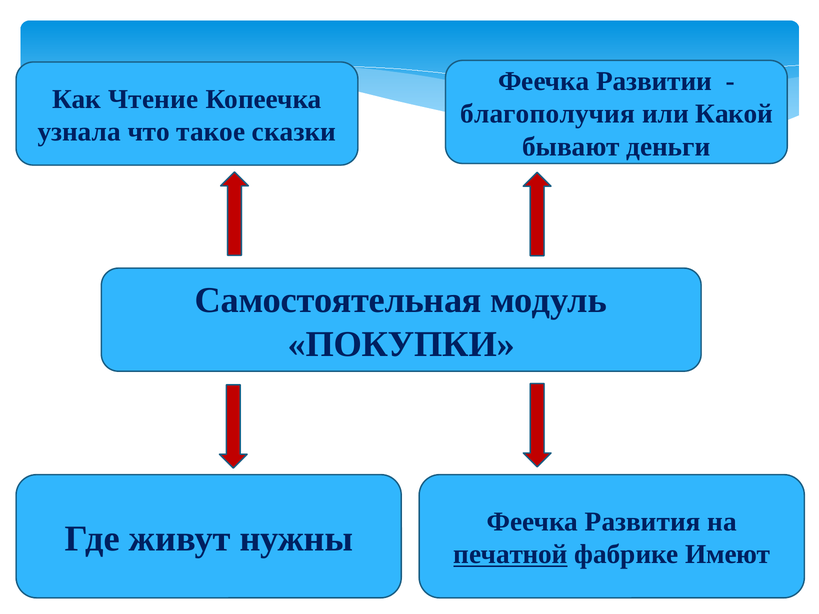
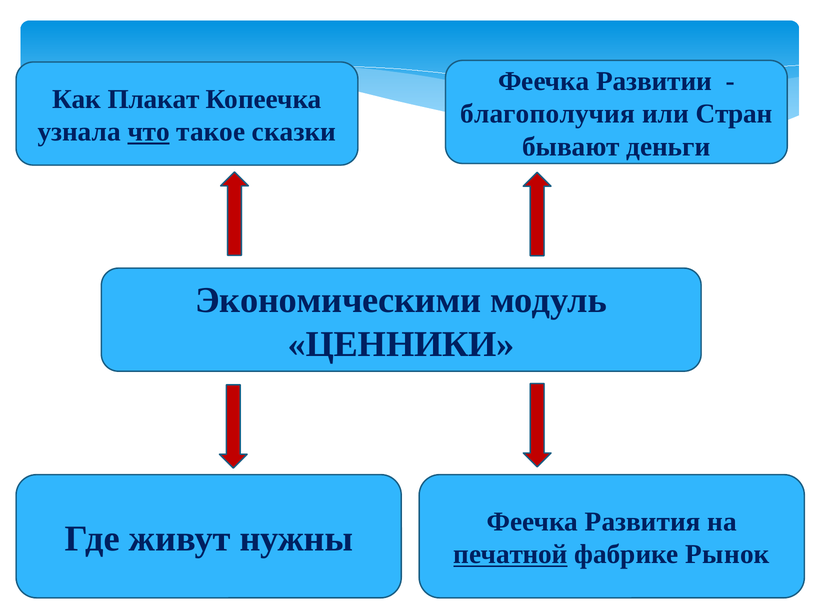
Чтение: Чтение -> Плакат
Какой: Какой -> Стран
что underline: none -> present
Самостоятельная: Самостоятельная -> Экономическими
ПОКУПКИ: ПОКУПКИ -> ЦЕННИКИ
Имеют: Имеют -> Рынок
